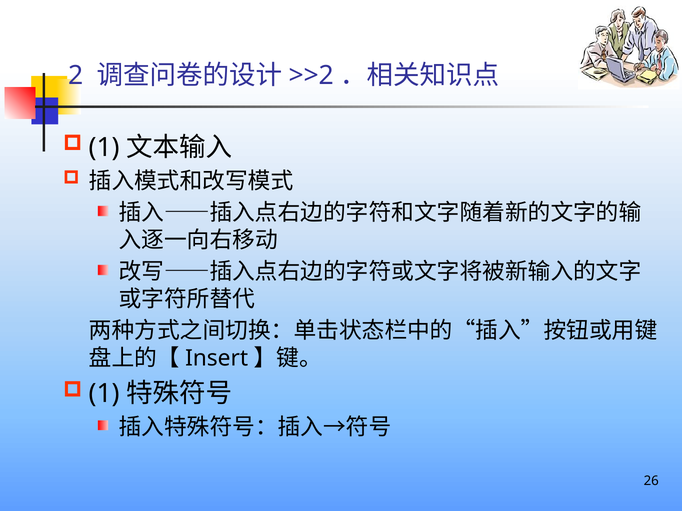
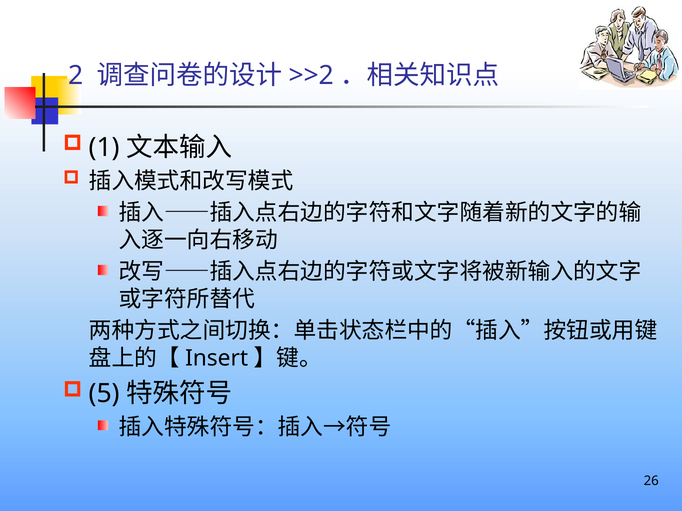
1 at (104, 394): 1 -> 5
